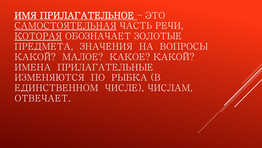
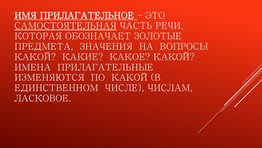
КОТОРАЯ underline: present -> none
МАЛОЕ: МАЛОЕ -> КАКИЕ
ПО РЫБКА: РЫБКА -> КАКОЙ
ОТВЕЧАЕТ: ОТВЕЧАЕТ -> ЛАСКОВОЕ
